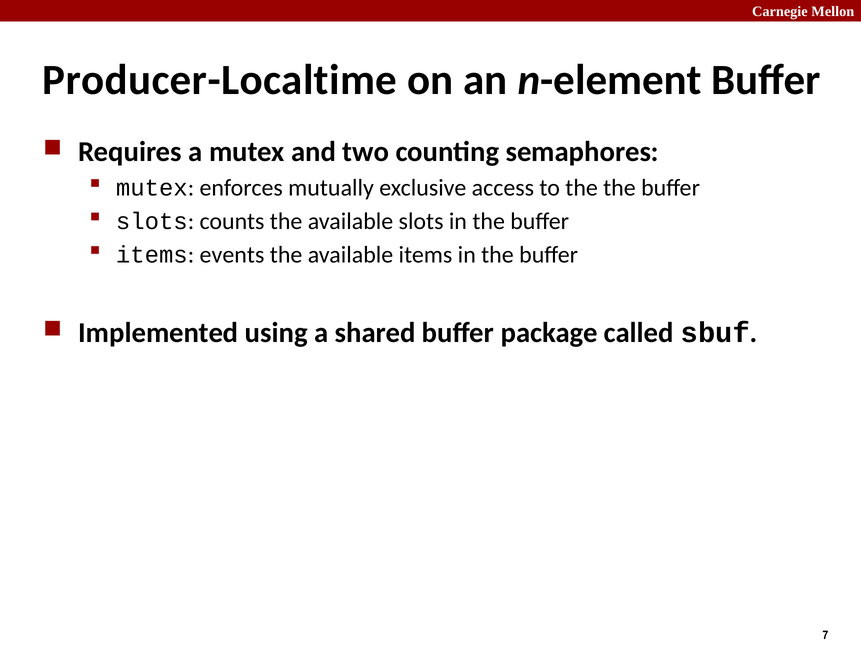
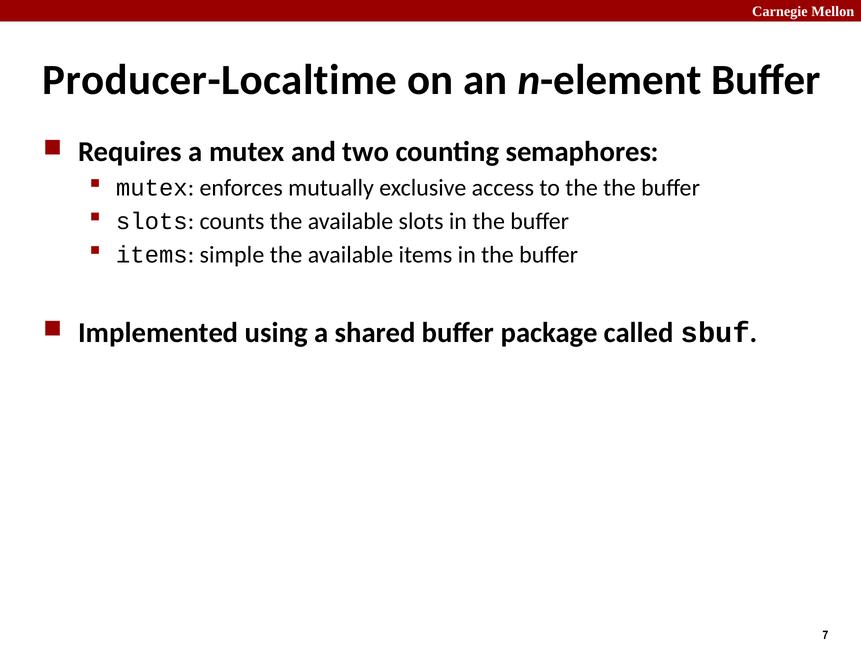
events: events -> simple
